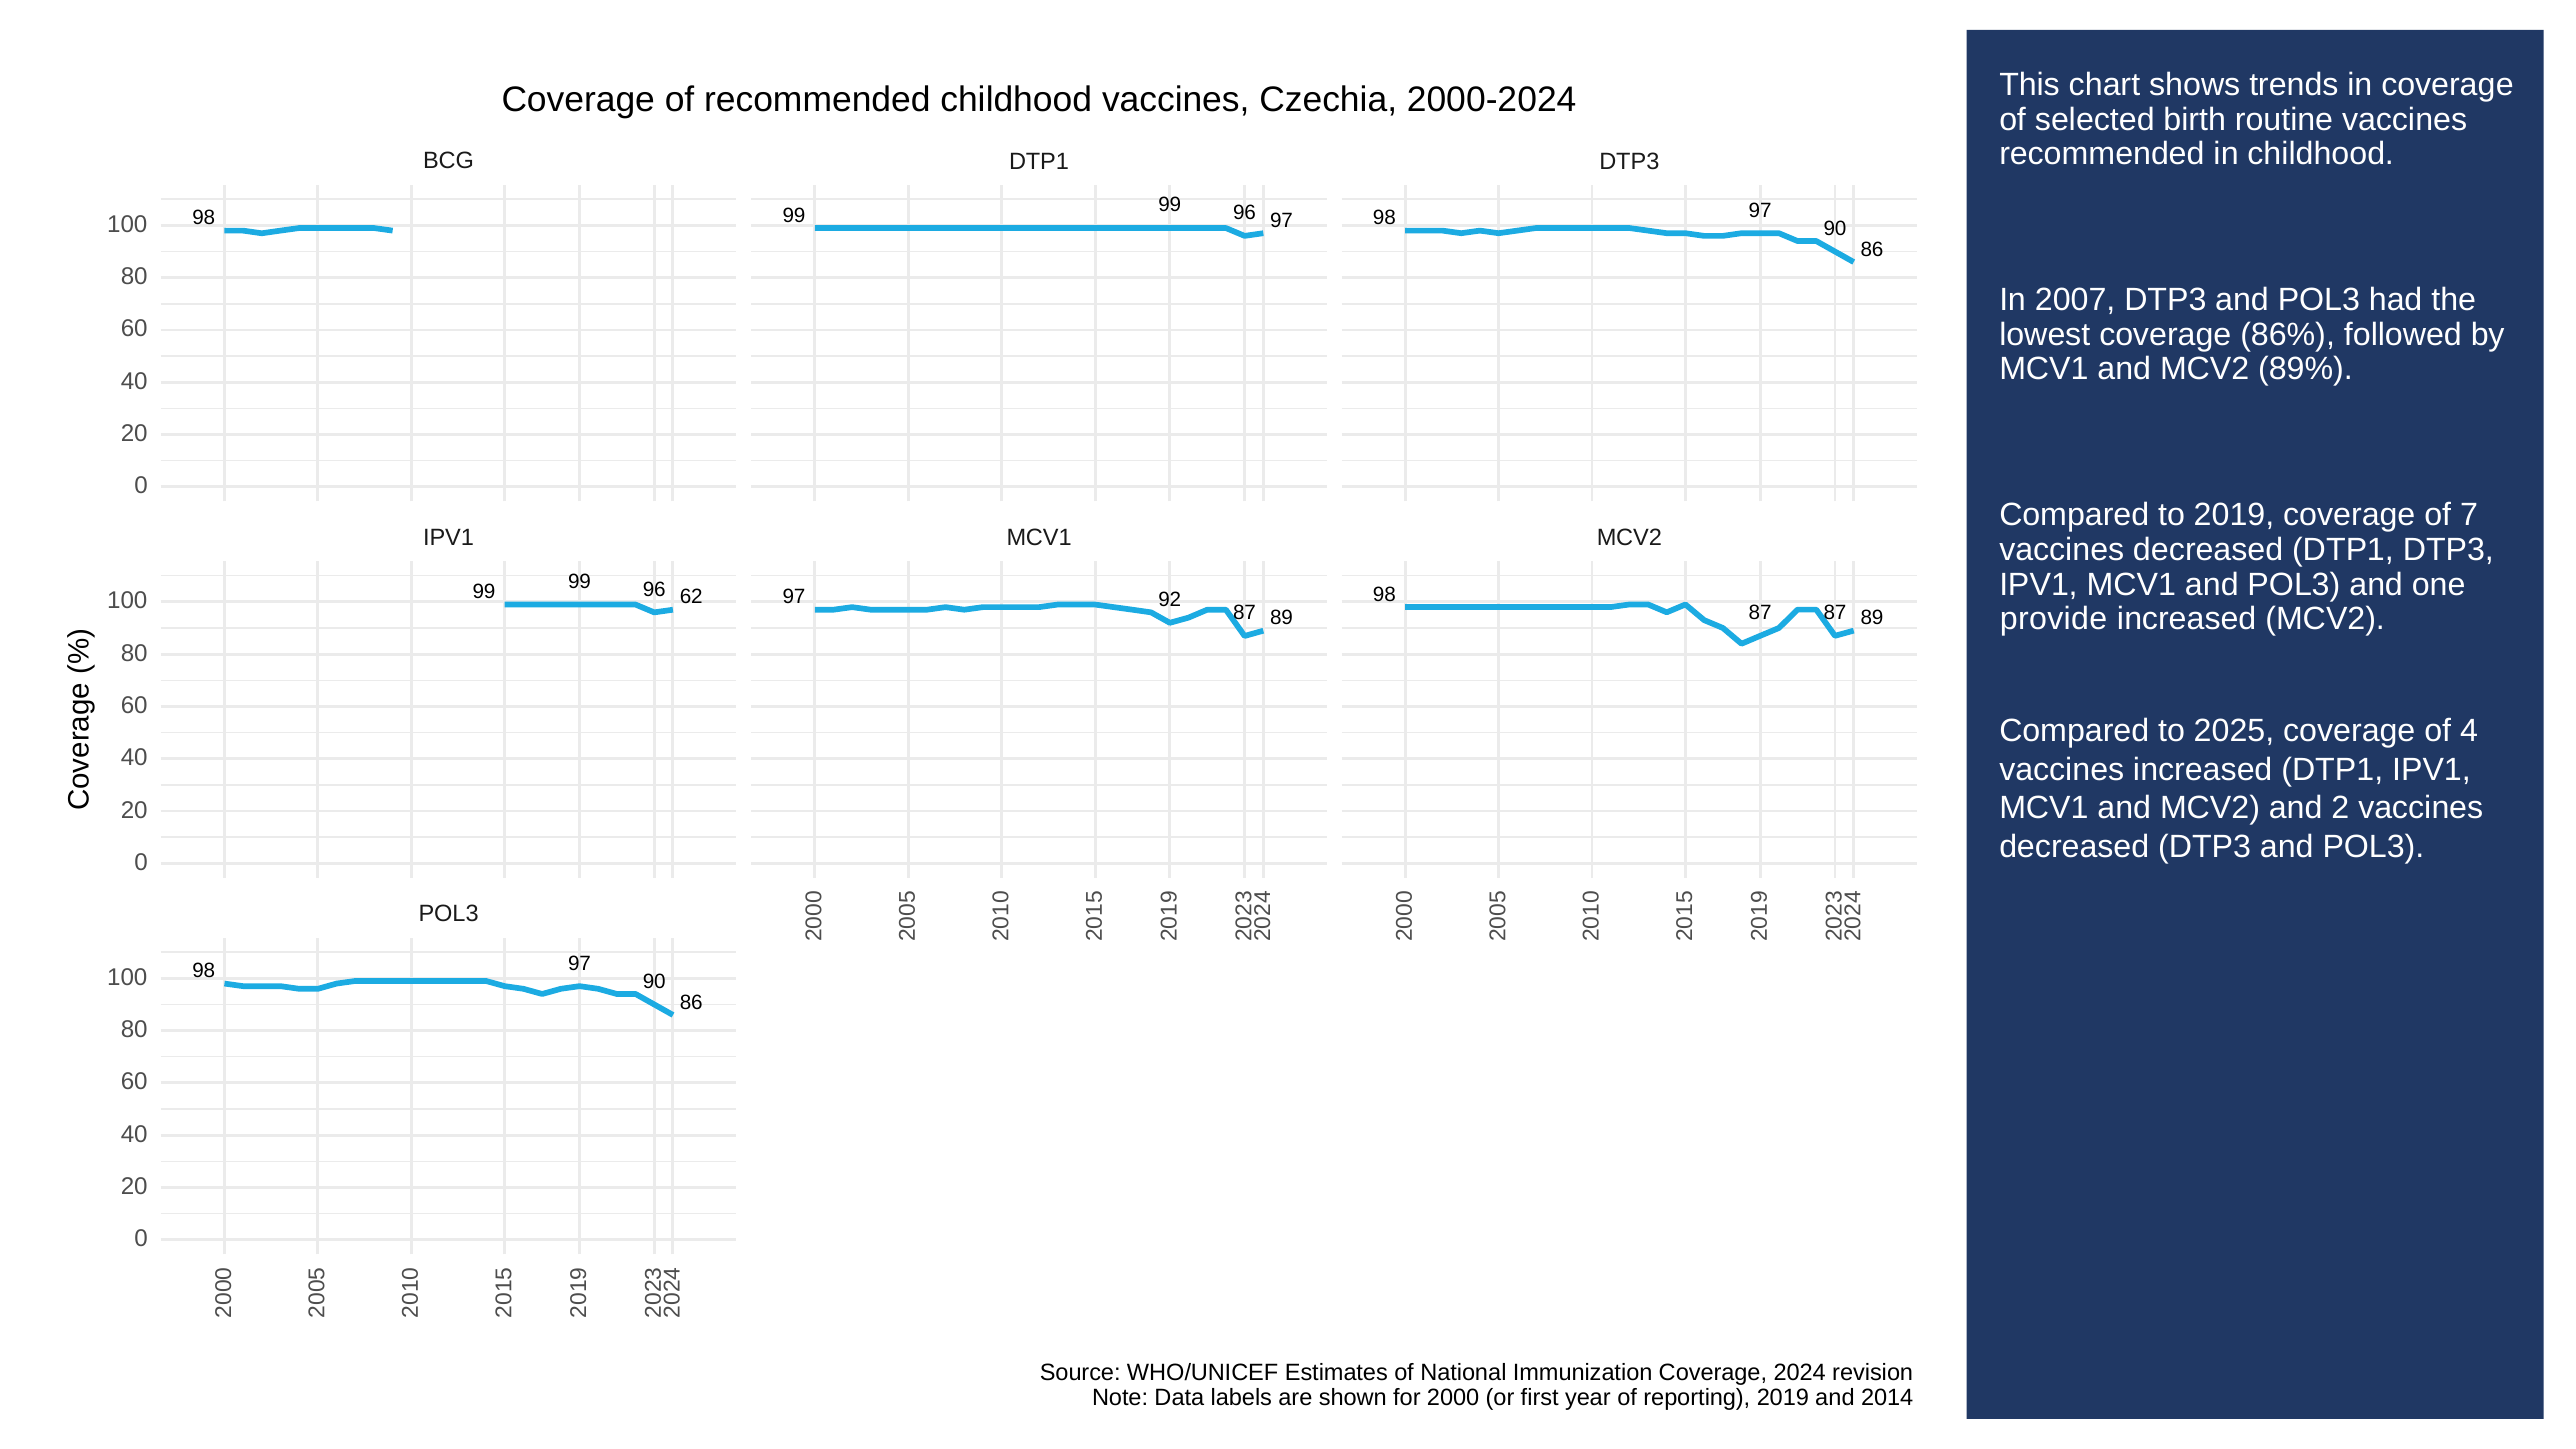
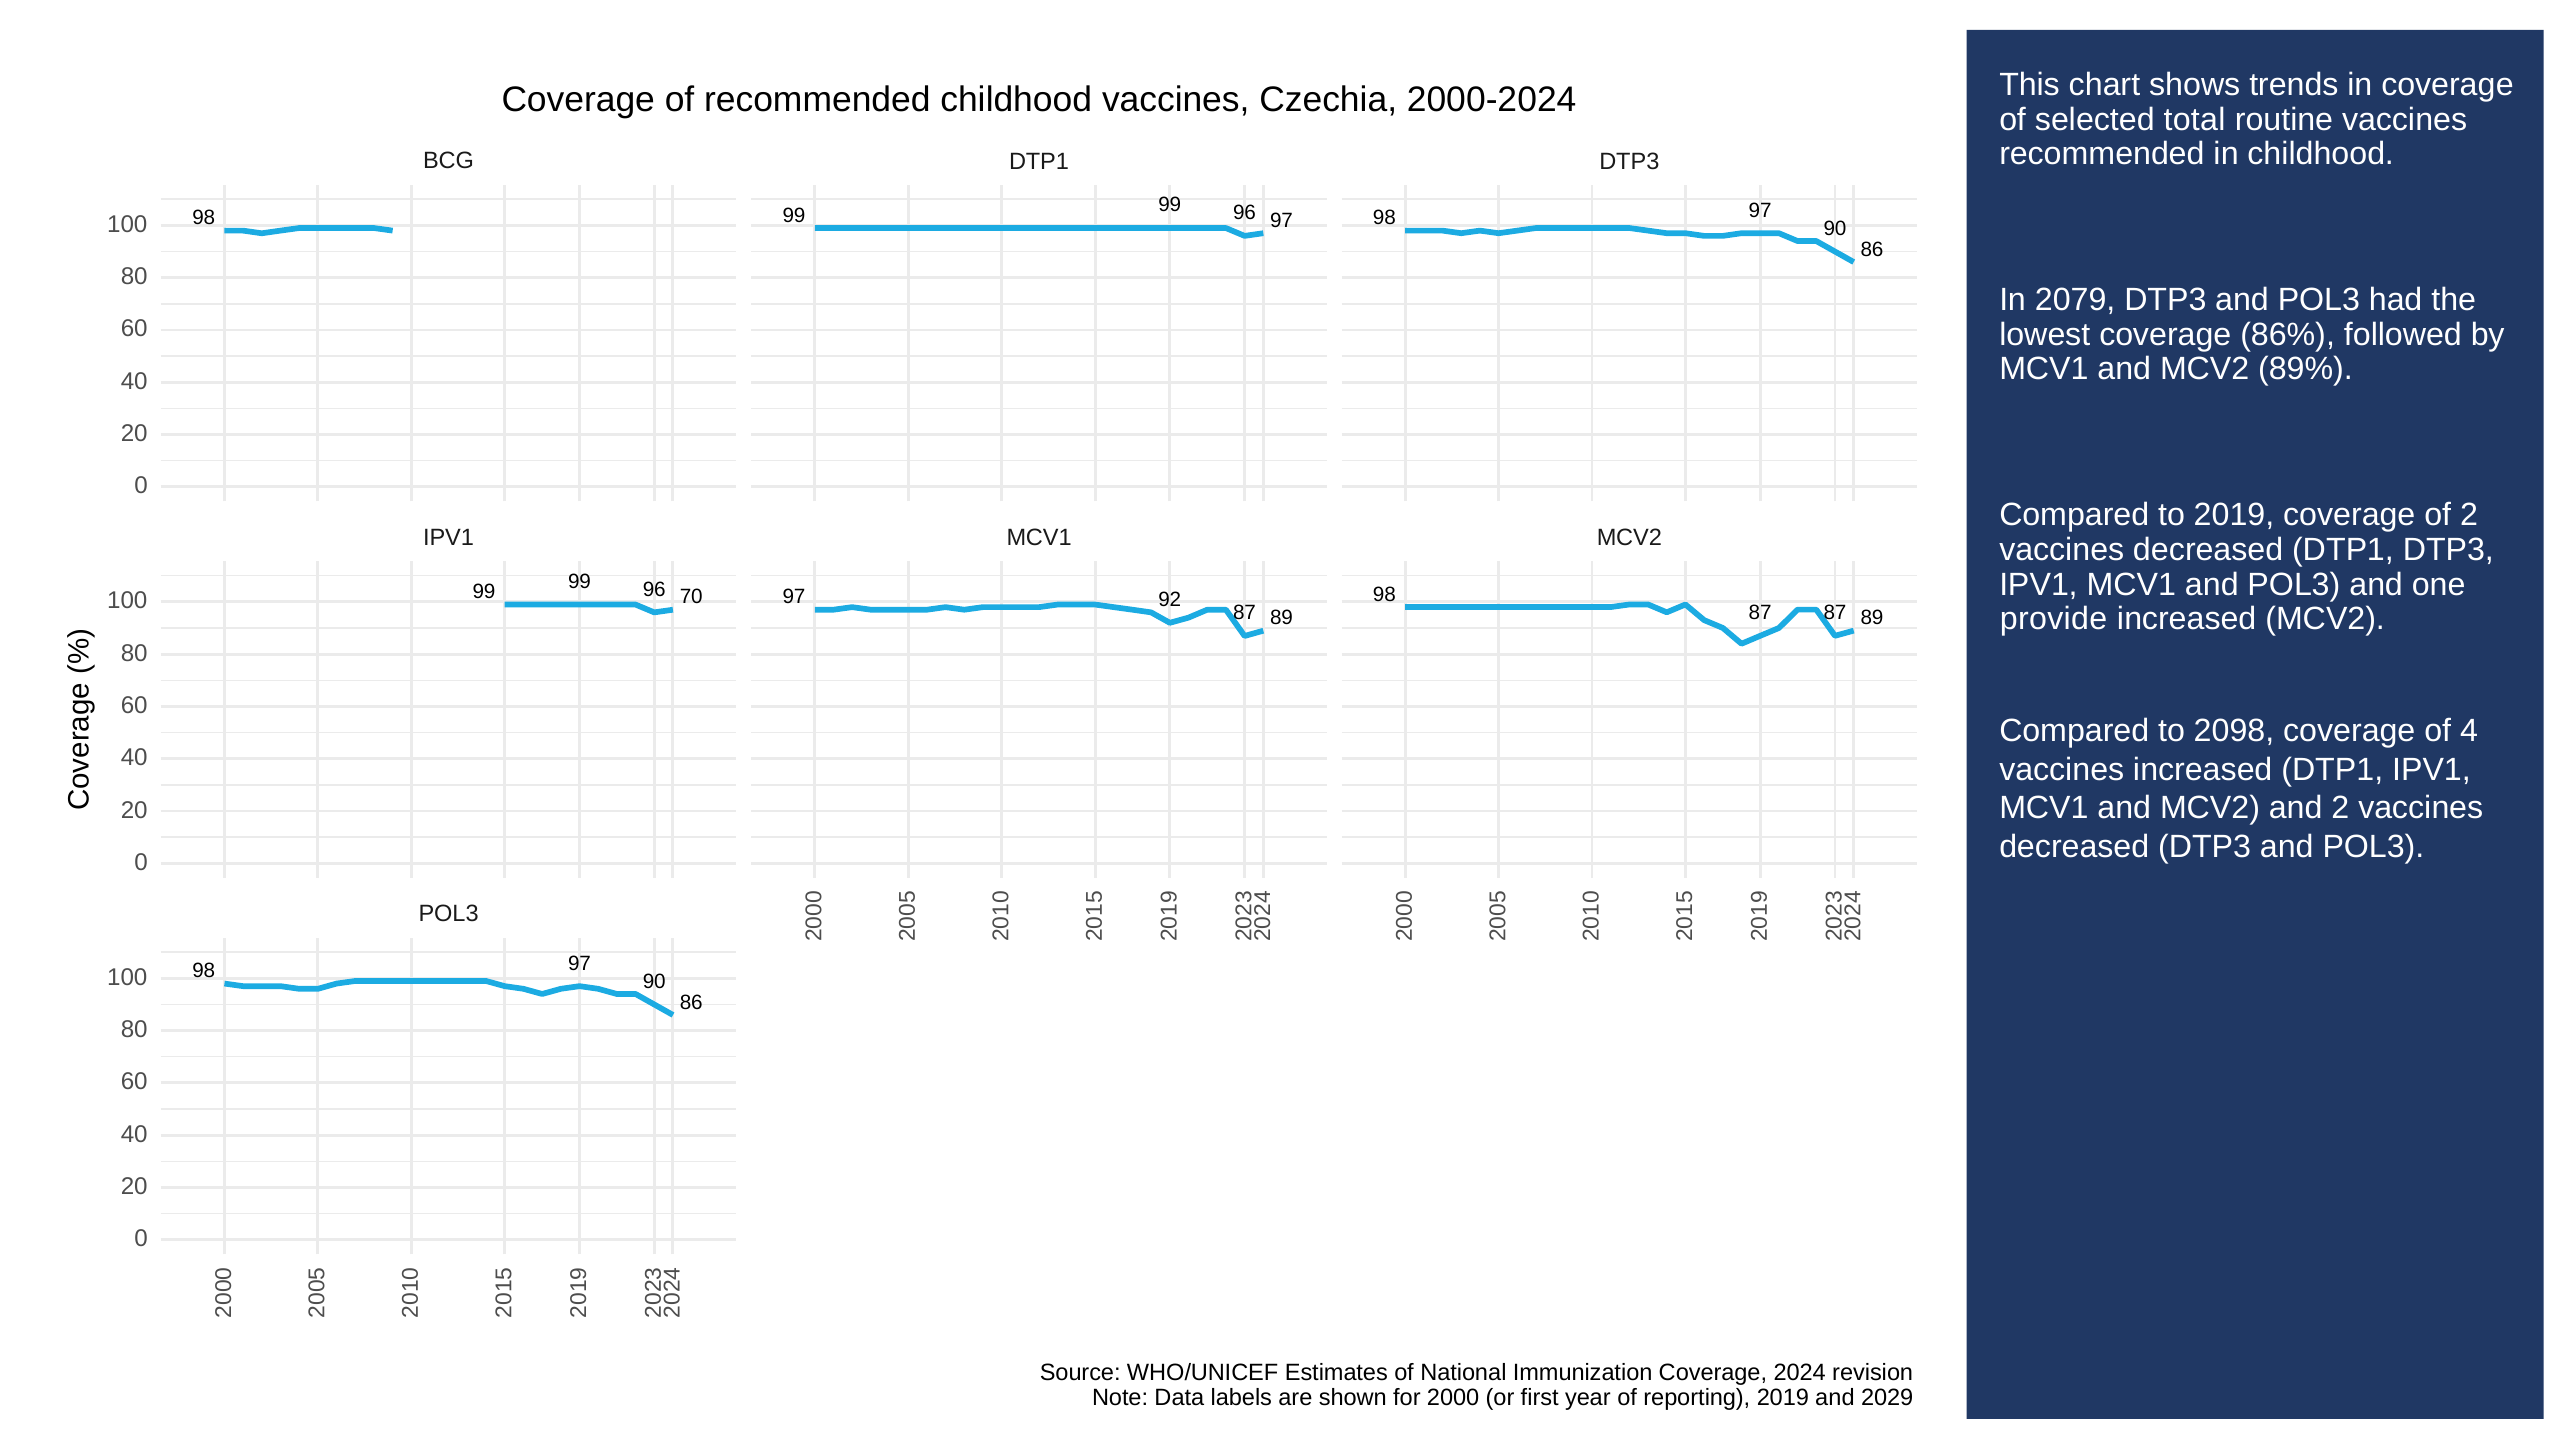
birth: birth -> total
2007: 2007 -> 2079
of 7: 7 -> 2
62: 62 -> 70
2025: 2025 -> 2098
2014: 2014 -> 2029
